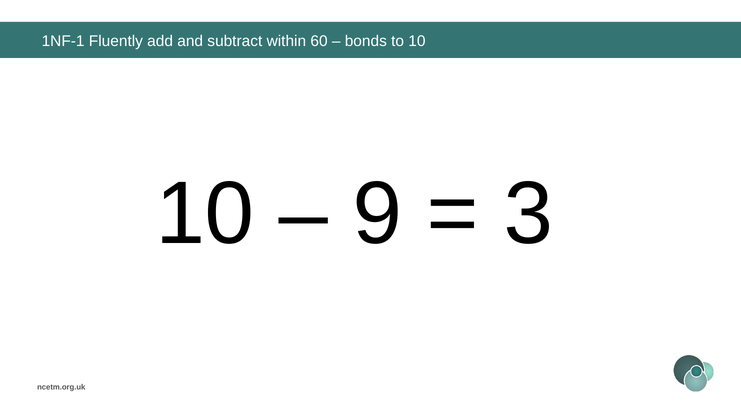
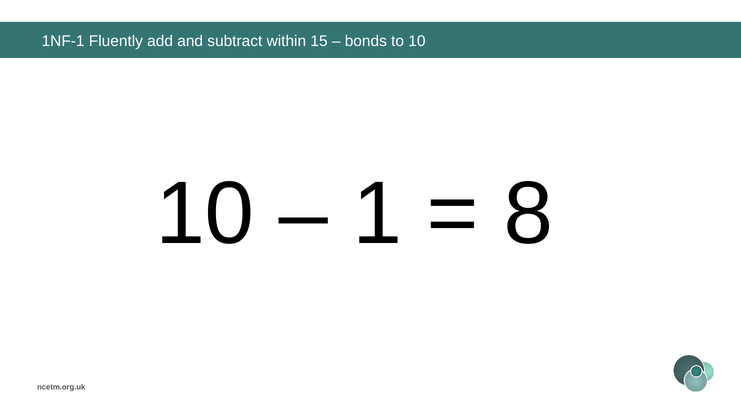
60: 60 -> 15
9: 9 -> 1
3: 3 -> 8
